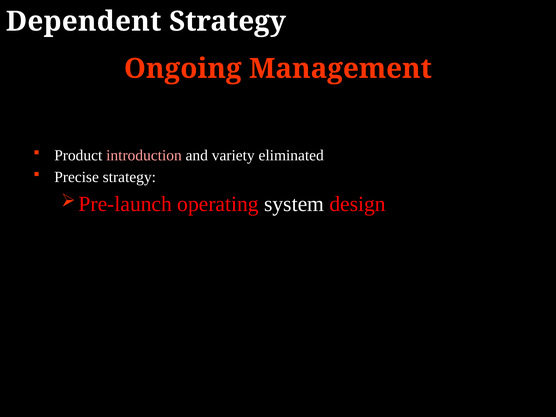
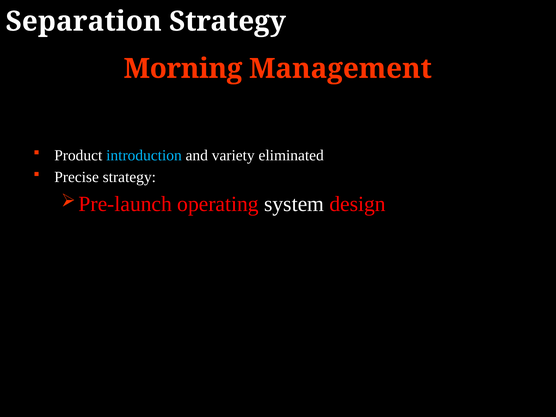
Dependent: Dependent -> Separation
Ongoing: Ongoing -> Morning
introduction colour: pink -> light blue
